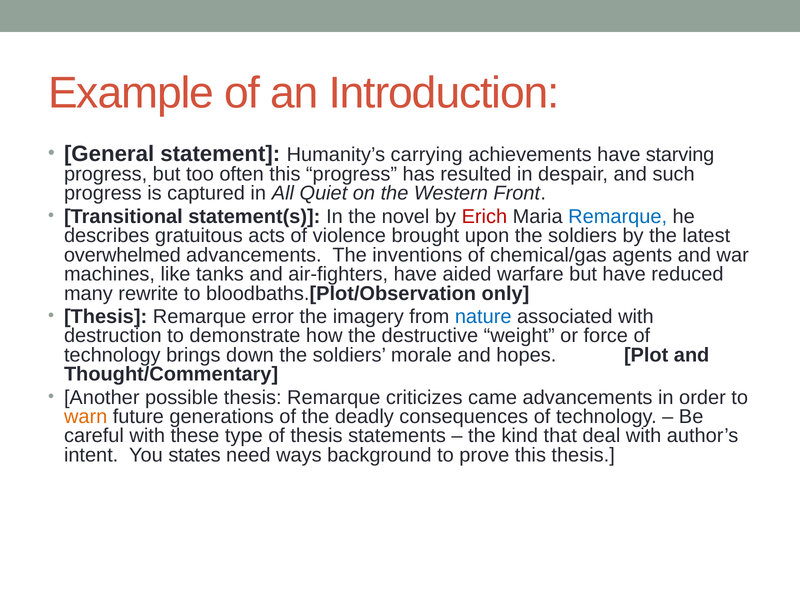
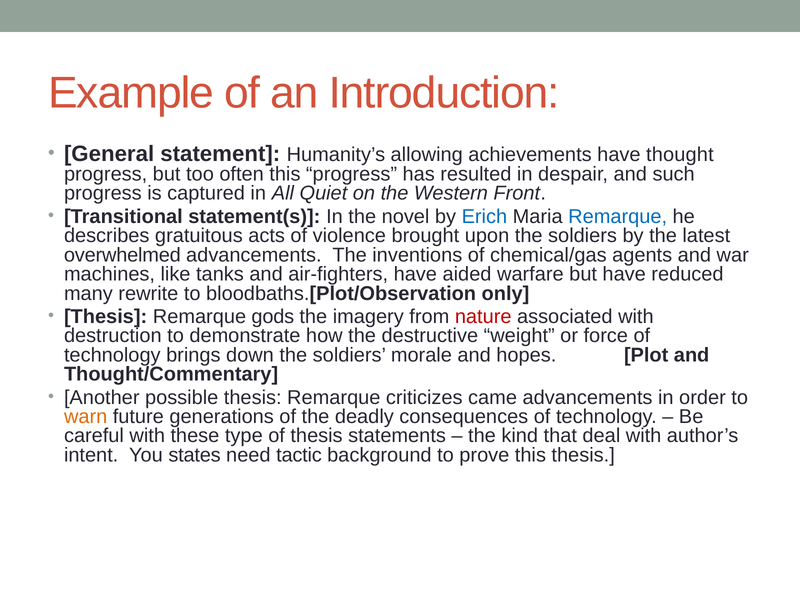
carrying: carrying -> allowing
starving: starving -> thought
Erich colour: red -> blue
error: error -> gods
nature colour: blue -> red
ways: ways -> tactic
